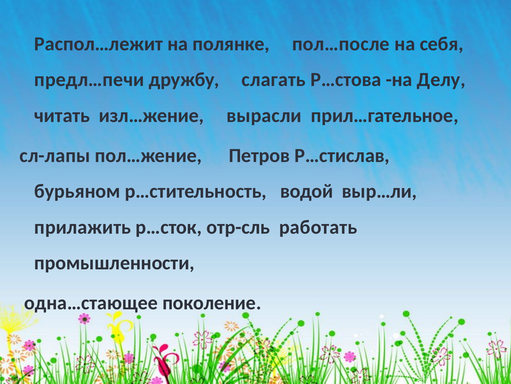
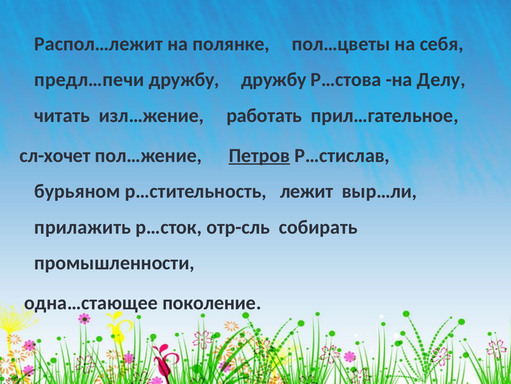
пол…после: пол…после -> пол…цветы
дружбу слагать: слагать -> дружбу
вырасли: вырасли -> работать
сл-лапы: сл-лапы -> сл-хочет
Петров underline: none -> present
водой: водой -> лежит
работать: работать -> собирать
